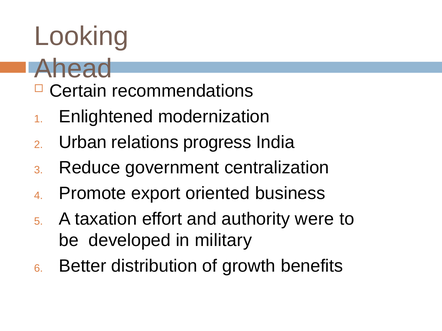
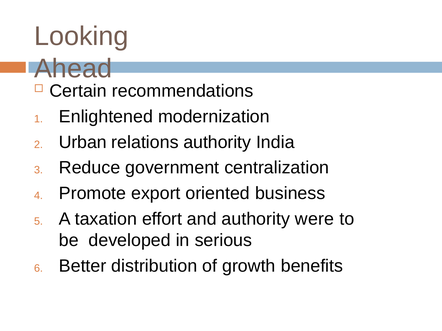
relations progress: progress -> authority
military: military -> serious
